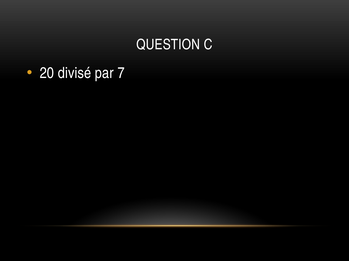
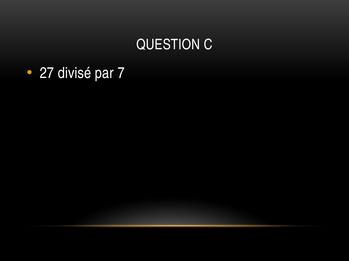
20: 20 -> 27
